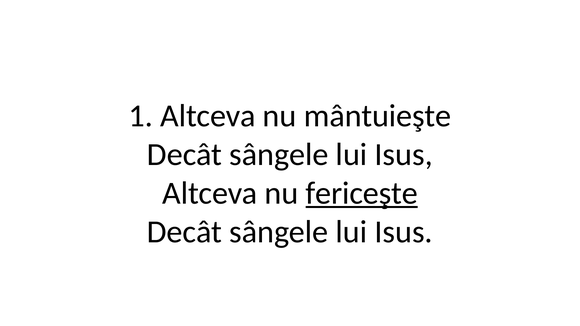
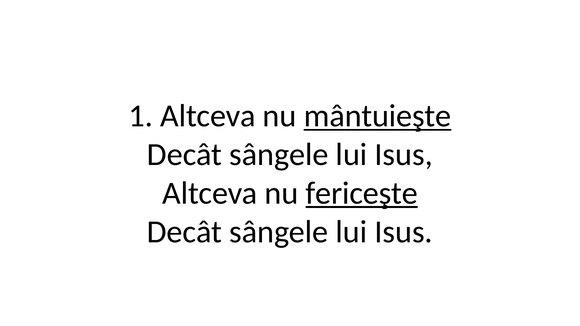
mântuieşte underline: none -> present
